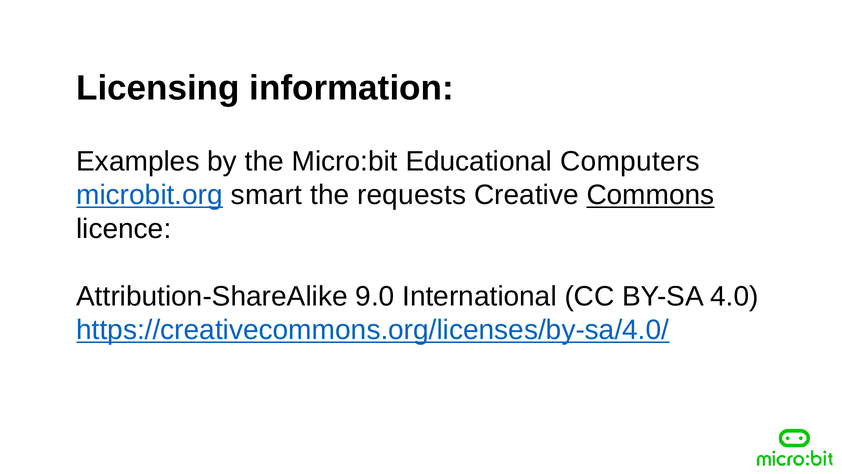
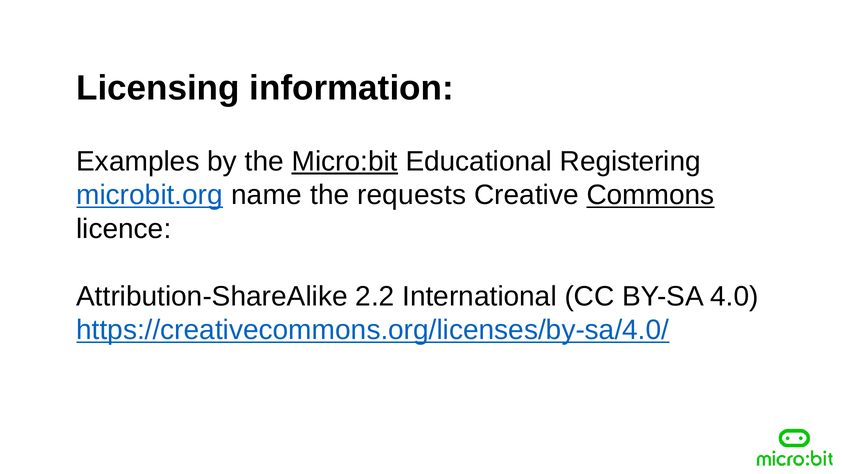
Micro:bit underline: none -> present
Computers: Computers -> Registering
smart: smart -> name
9.0: 9.0 -> 2.2
